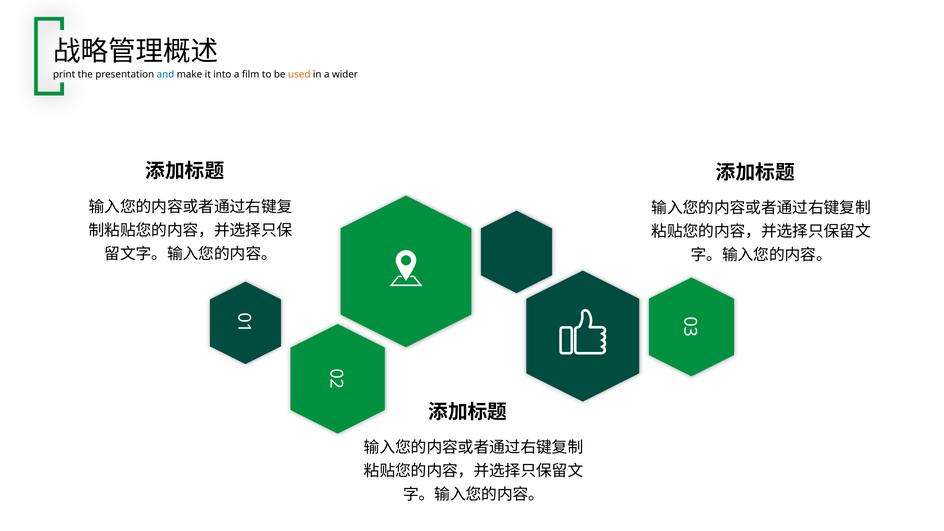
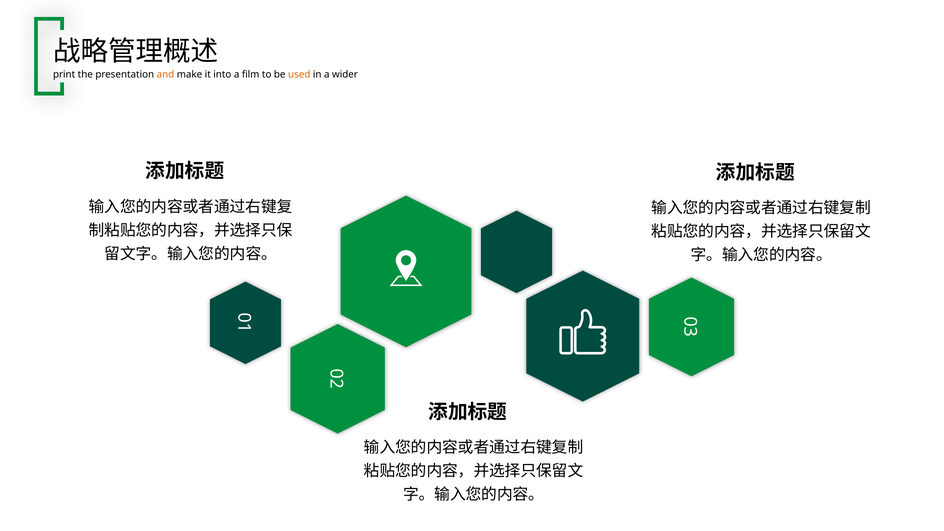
and colour: blue -> orange
